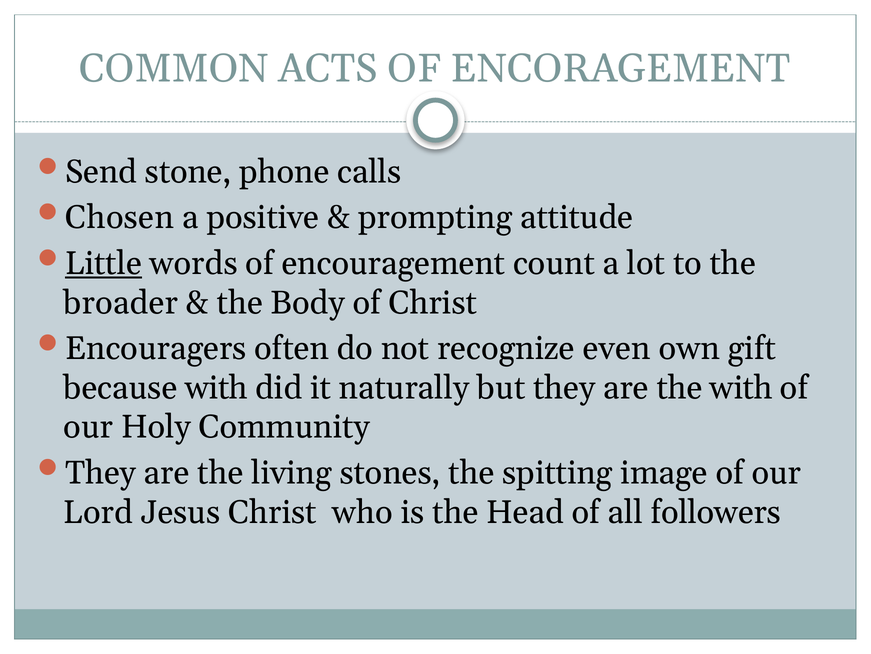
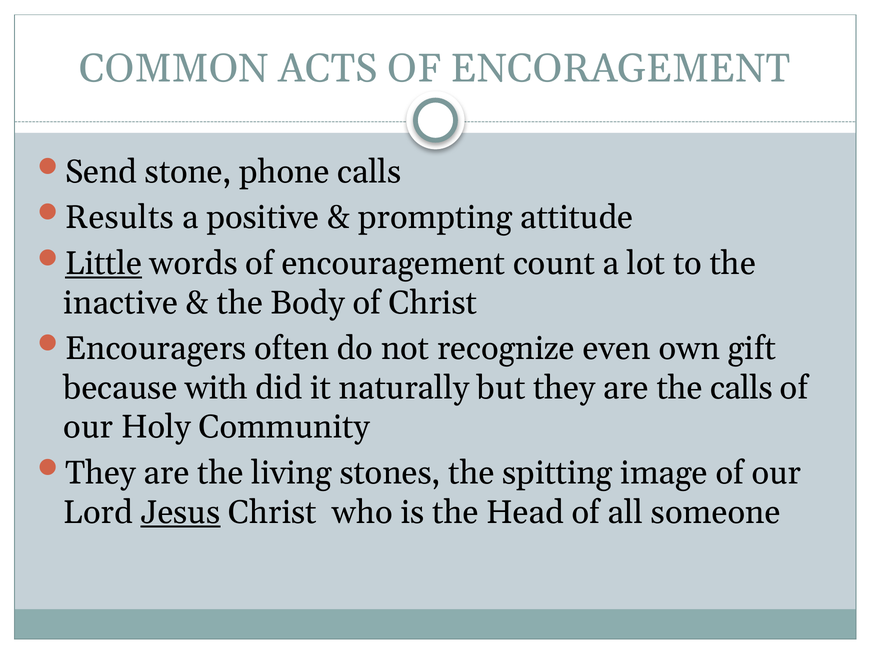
Chosen: Chosen -> Results
broader: broader -> inactive
the with: with -> calls
Jesus underline: none -> present
followers: followers -> someone
